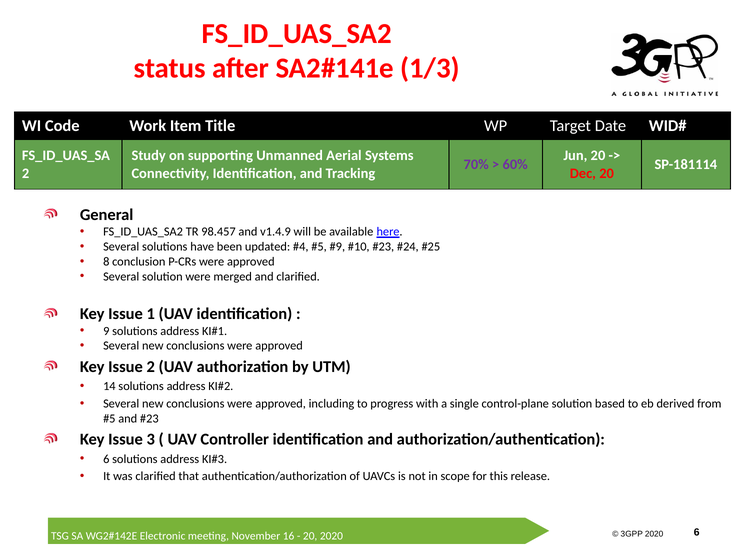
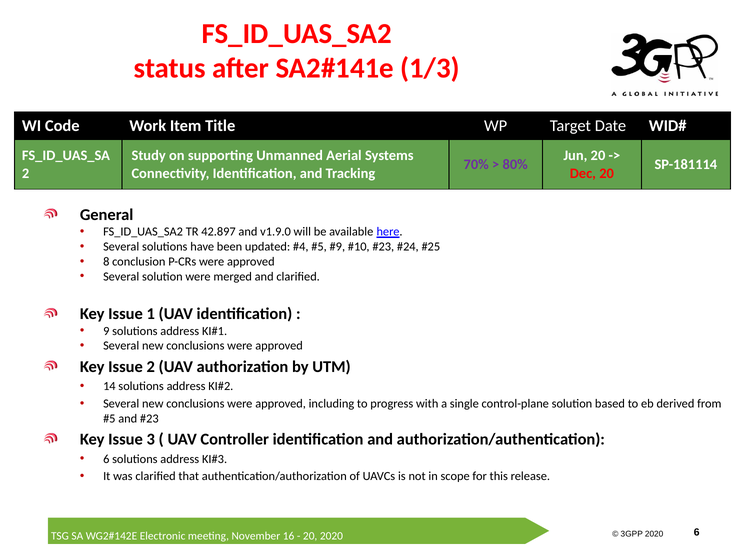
60%: 60% -> 80%
98.457: 98.457 -> 42.897
v1.4.9: v1.4.9 -> v1.9.0
